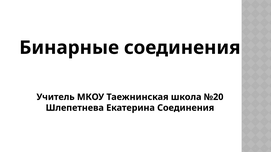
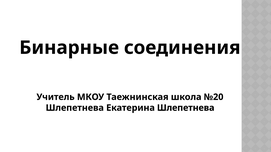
Екатерина Соединения: Соединения -> Шлепетнева
